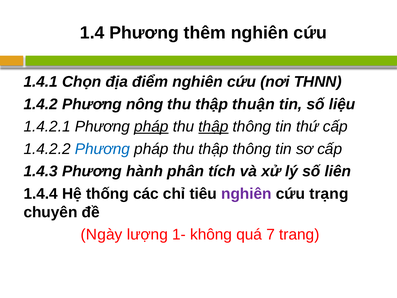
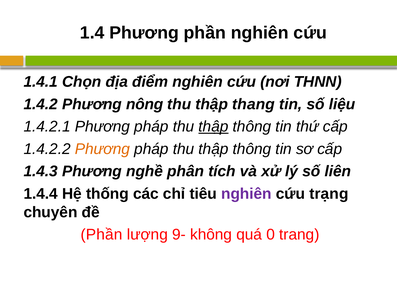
Phương thêm: thêm -> phần
thuận: thuận -> thang
pháp at (151, 126) underline: present -> none
Phương at (102, 149) colour: blue -> orange
hành: hành -> nghề
Ngày at (102, 234): Ngày -> Phần
1-: 1- -> 9-
7: 7 -> 0
